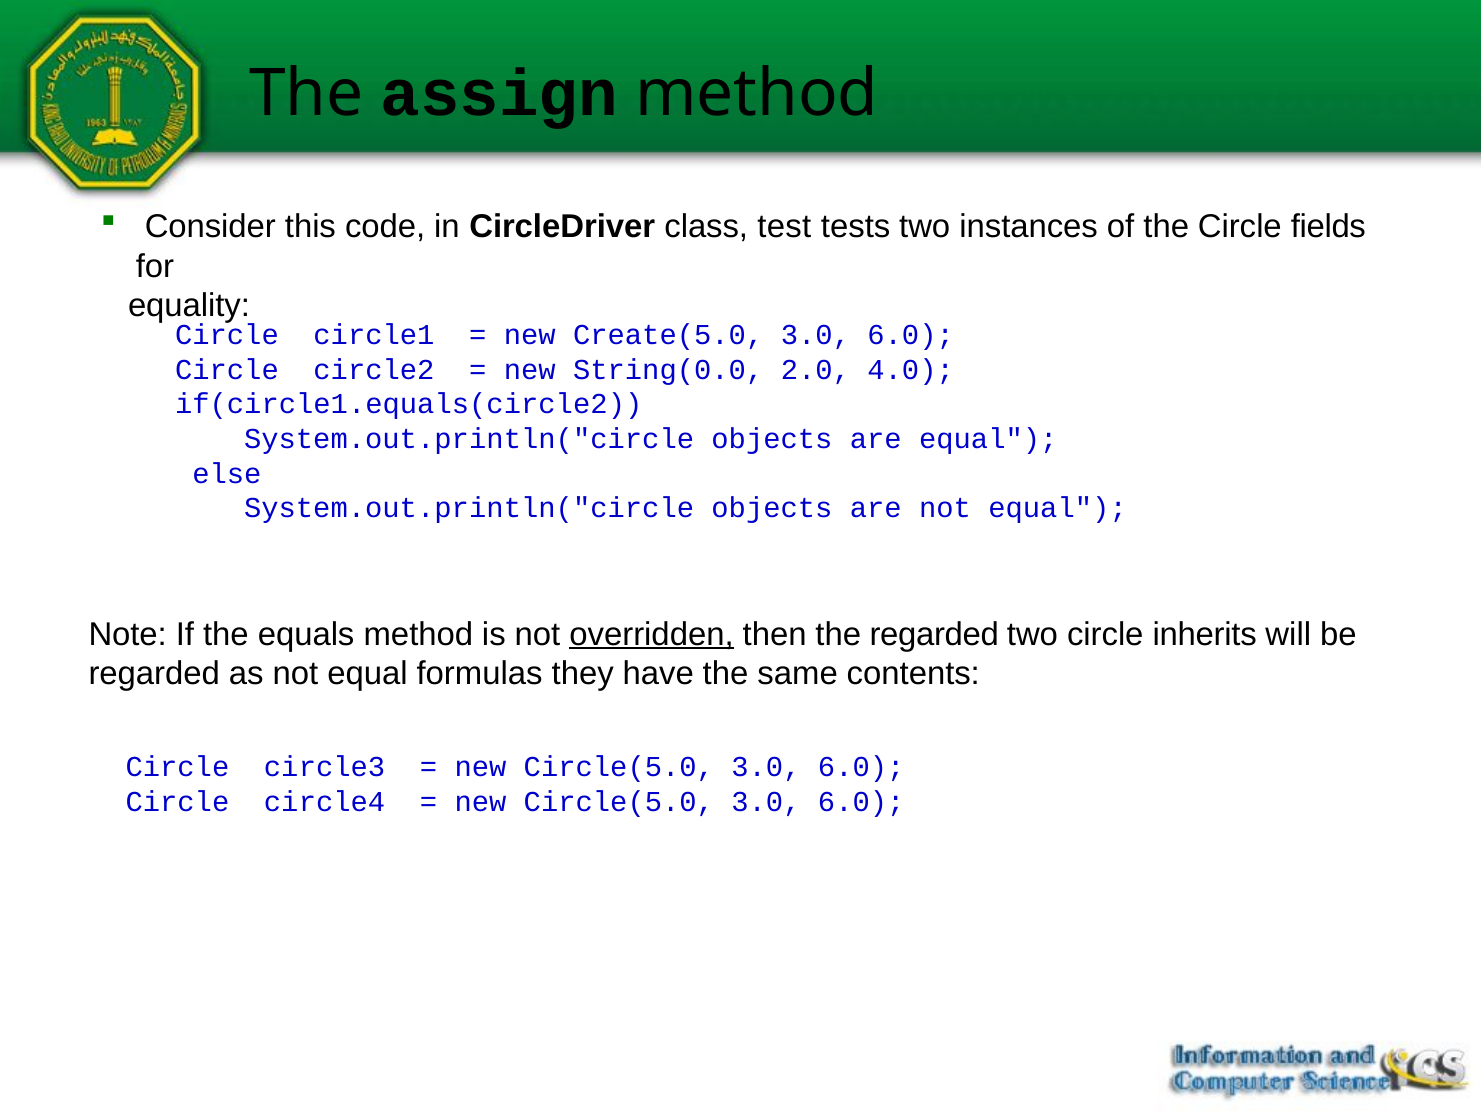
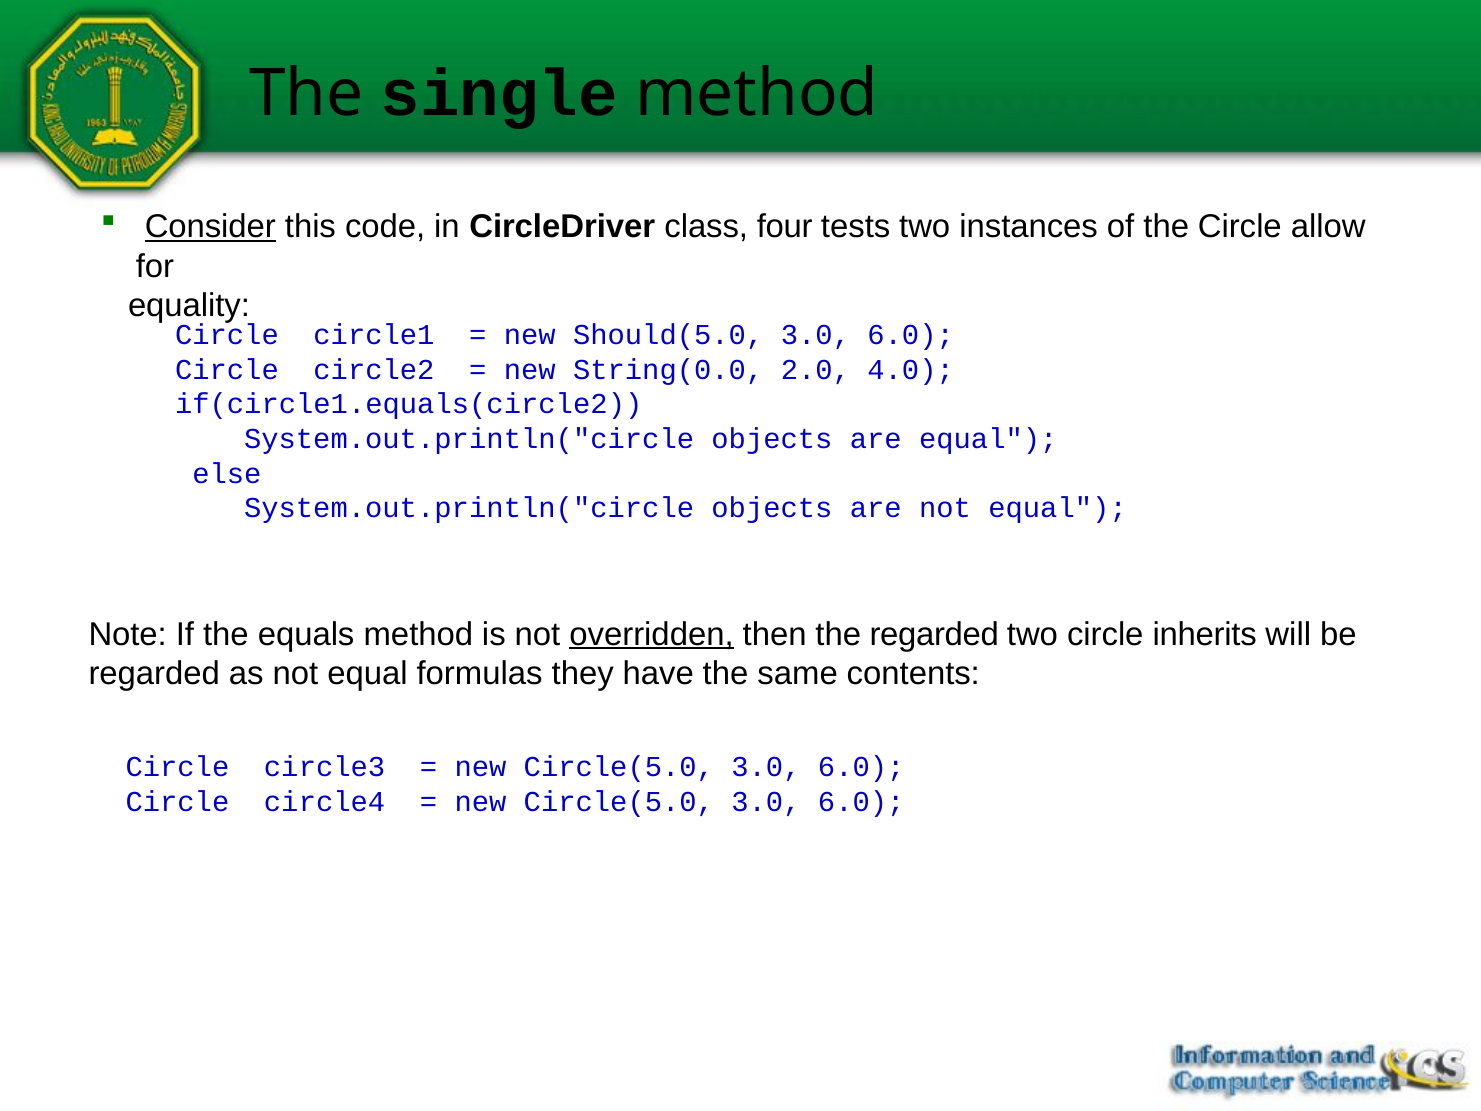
assign: assign -> single
Consider underline: none -> present
test: test -> four
fields: fields -> allow
Create(5.0: Create(5.0 -> Should(5.0
